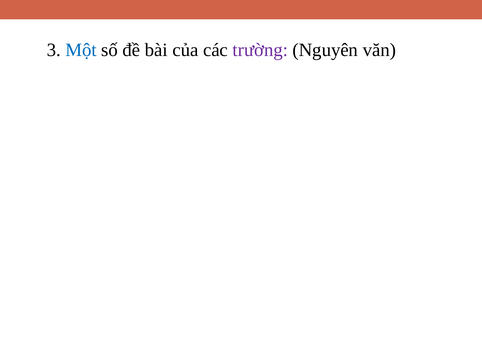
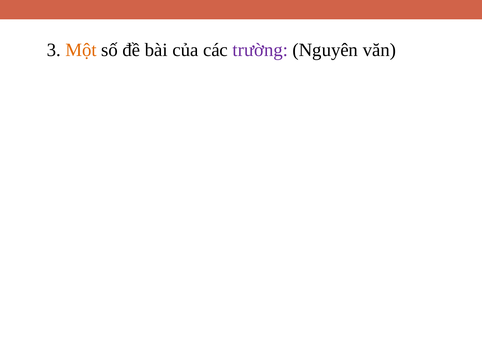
Một colour: blue -> orange
